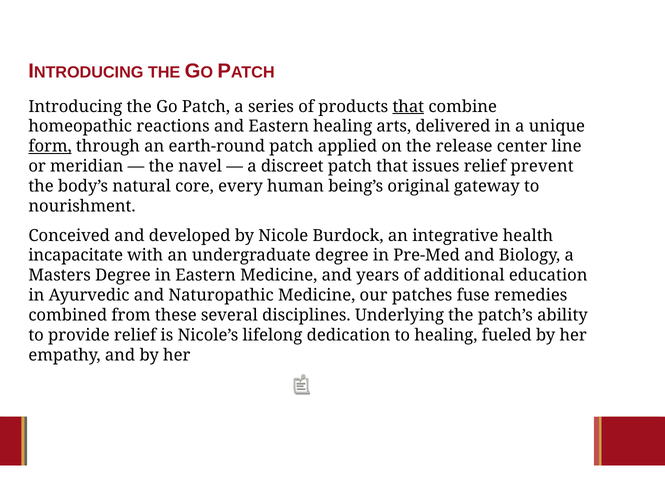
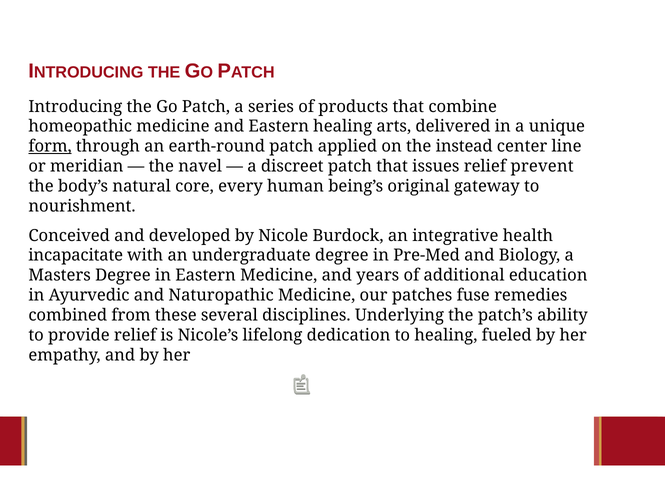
that at (408, 106) underline: present -> none
homeopathic reactions: reactions -> medicine
release: release -> instead
